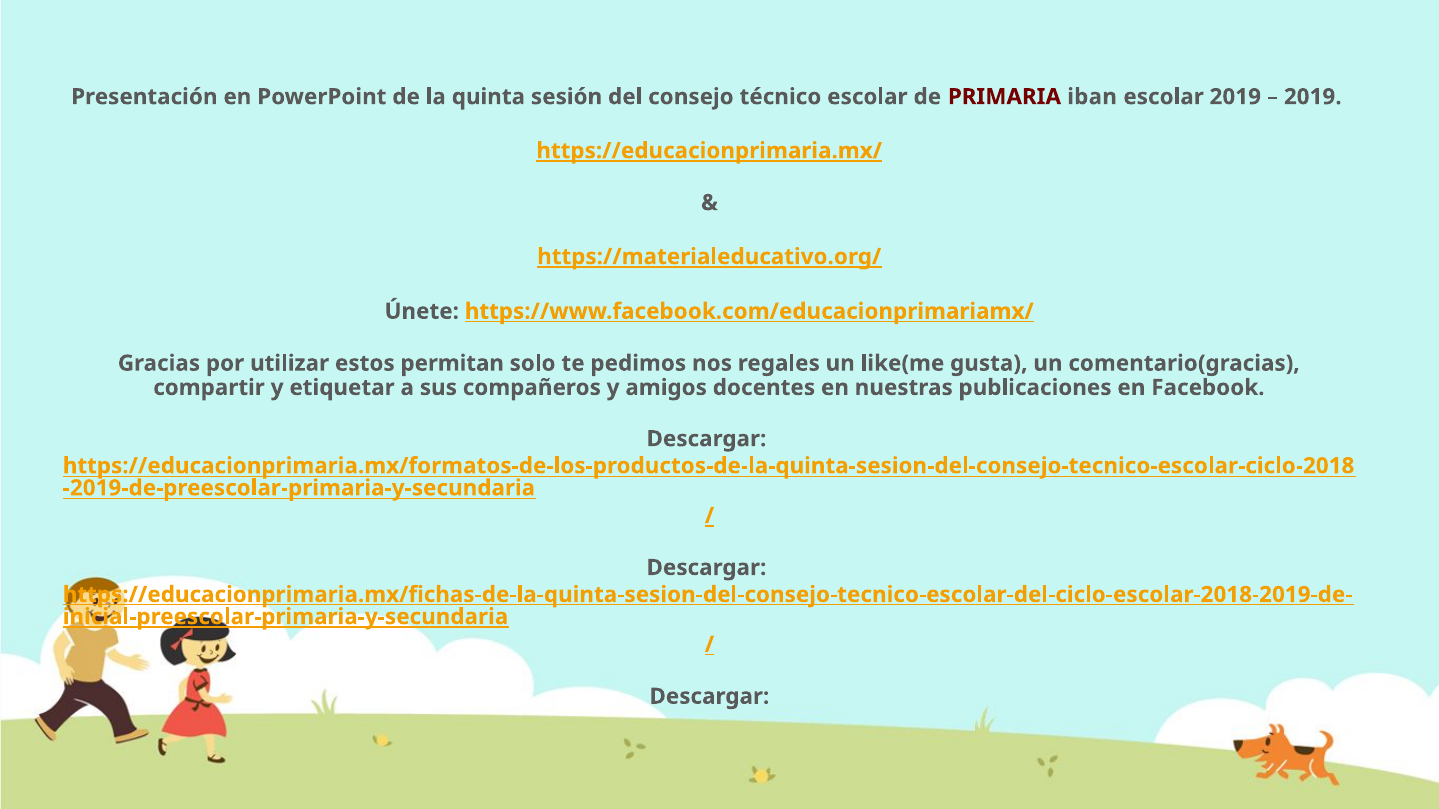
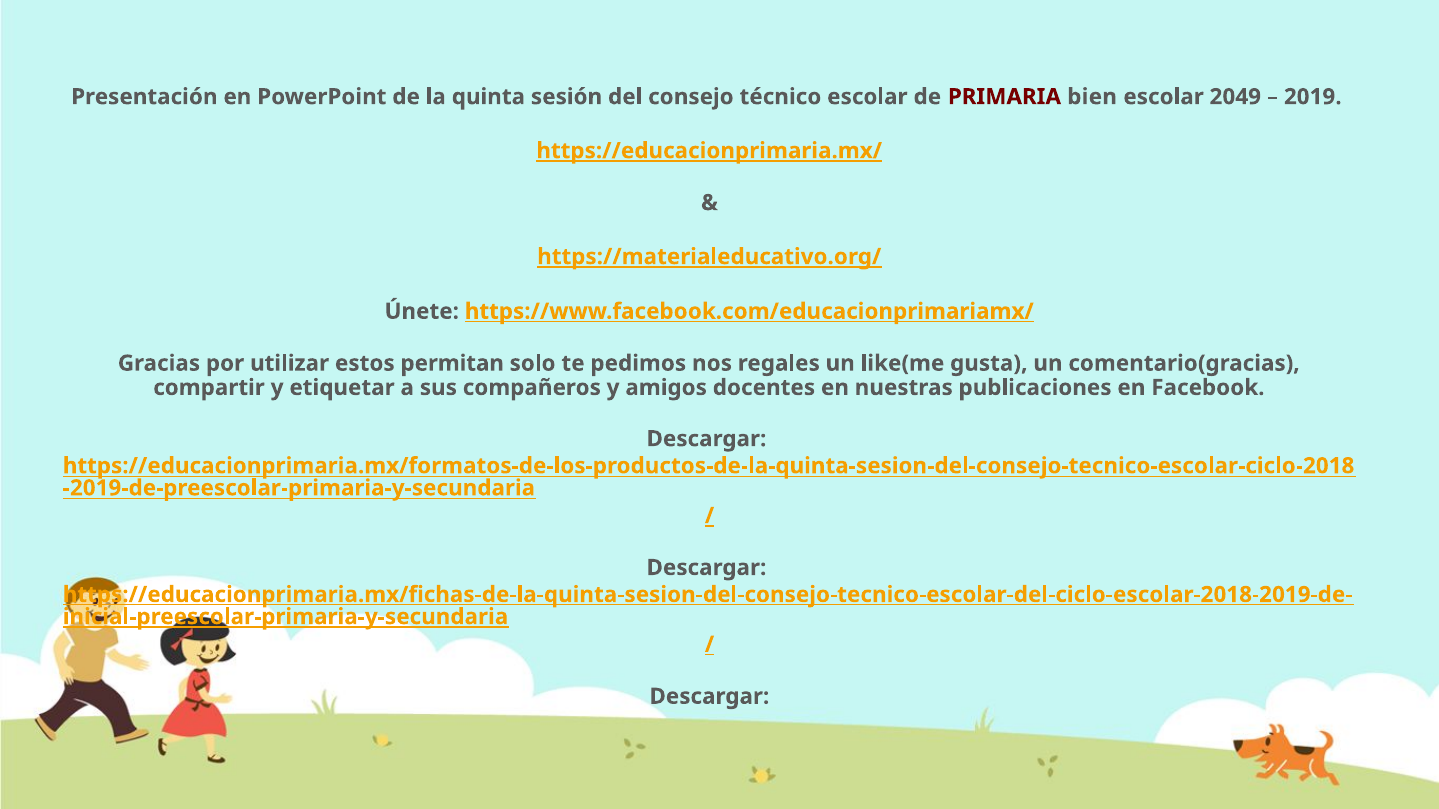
iban: iban -> bien
escolar 2019: 2019 -> 2049
